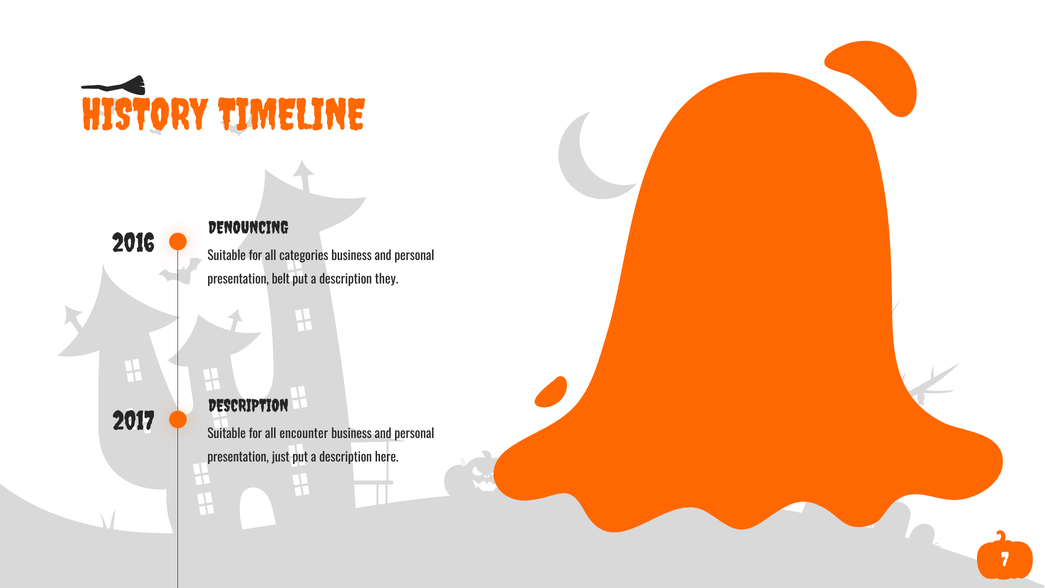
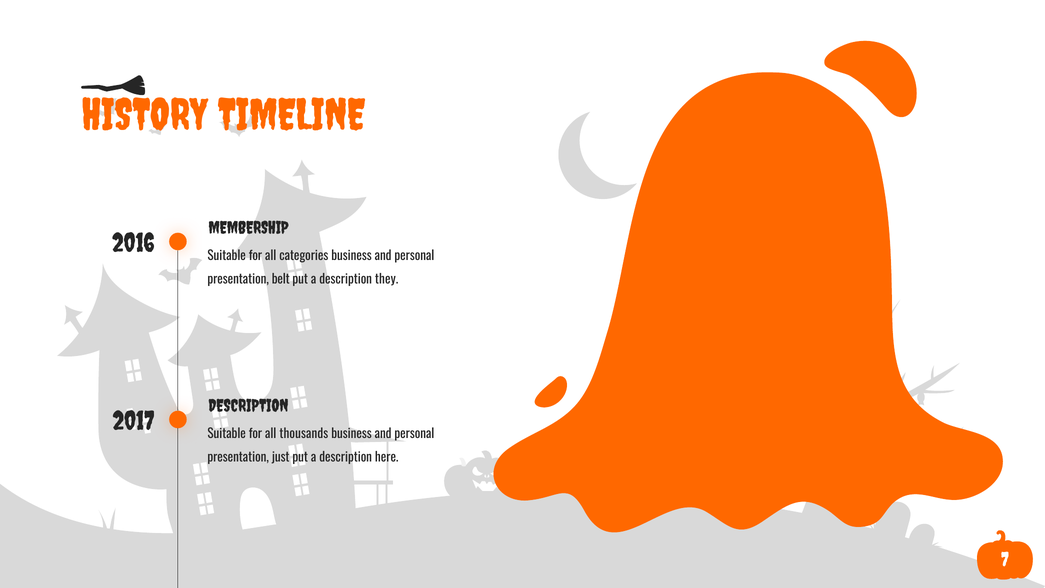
DENOUNCING: DENOUNCING -> MEMBERSHIP
encounter: encounter -> thousands
